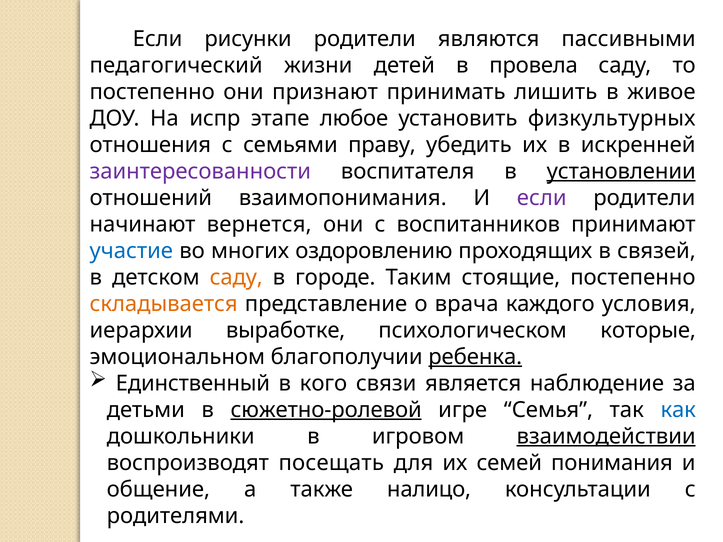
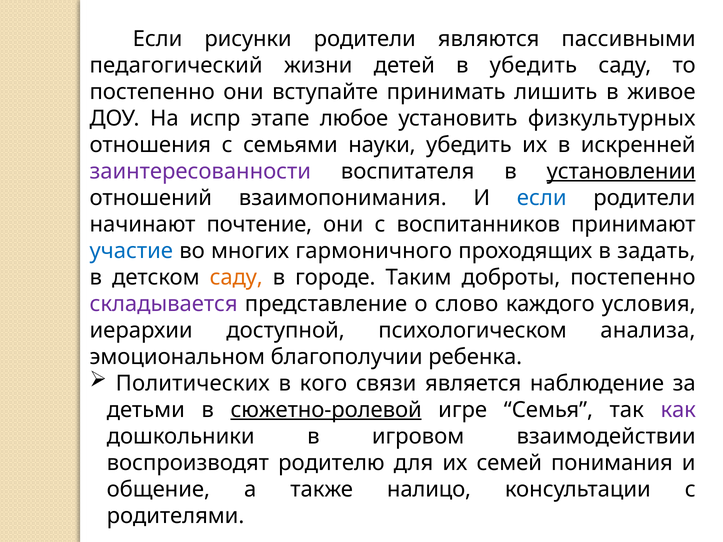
в провела: провела -> убедить
признают: признают -> вступайте
праву: праву -> науки
если at (542, 198) colour: purple -> blue
вернется: вернется -> почтение
оздоровлению: оздоровлению -> гармоничного
связей: связей -> задать
стоящие: стоящие -> доброты
складывается colour: orange -> purple
врача: врача -> слово
выработке: выработке -> доступной
которые: которые -> анализа
ребенка underline: present -> none
Единственный: Единственный -> Политических
как colour: blue -> purple
взаимодействии underline: present -> none
посещать: посещать -> родителю
